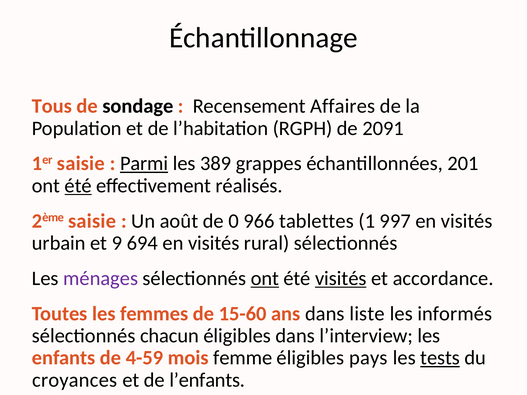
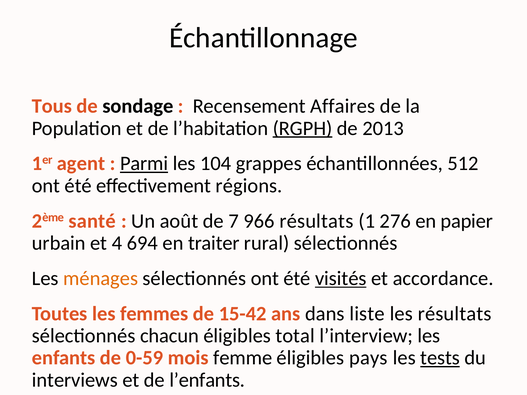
RGPH underline: none -> present
2091: 2091 -> 2013
1er saisie: saisie -> agent
389: 389 -> 104
201: 201 -> 512
été at (78, 186) underline: present -> none
réalisés: réalisés -> régions
2ème saisie: saisie -> santé
0: 0 -> 7
966 tablettes: tablettes -> résultats
997: 997 -> 276
visités at (467, 221): visités -> papier
9: 9 -> 4
694 en visités: visités -> traiter
ménages colour: purple -> orange
ont at (265, 279) underline: present -> none
15-60: 15-60 -> 15-42
les informés: informés -> résultats
éligibles dans: dans -> total
4-59: 4-59 -> 0-59
croyances: croyances -> interviews
